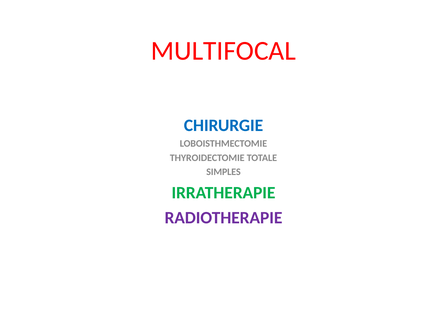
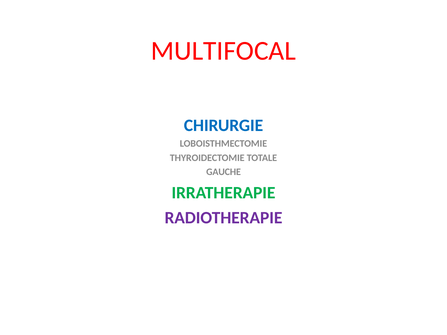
SIMPLES: SIMPLES -> GAUCHE
